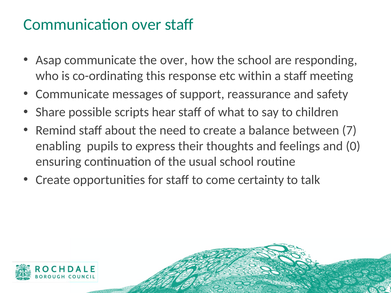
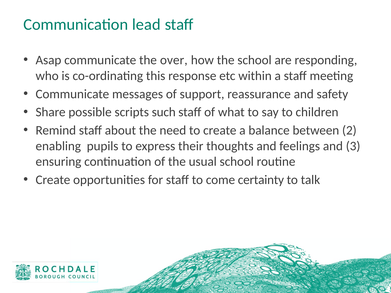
Communication over: over -> lead
hear: hear -> such
7: 7 -> 2
0: 0 -> 3
